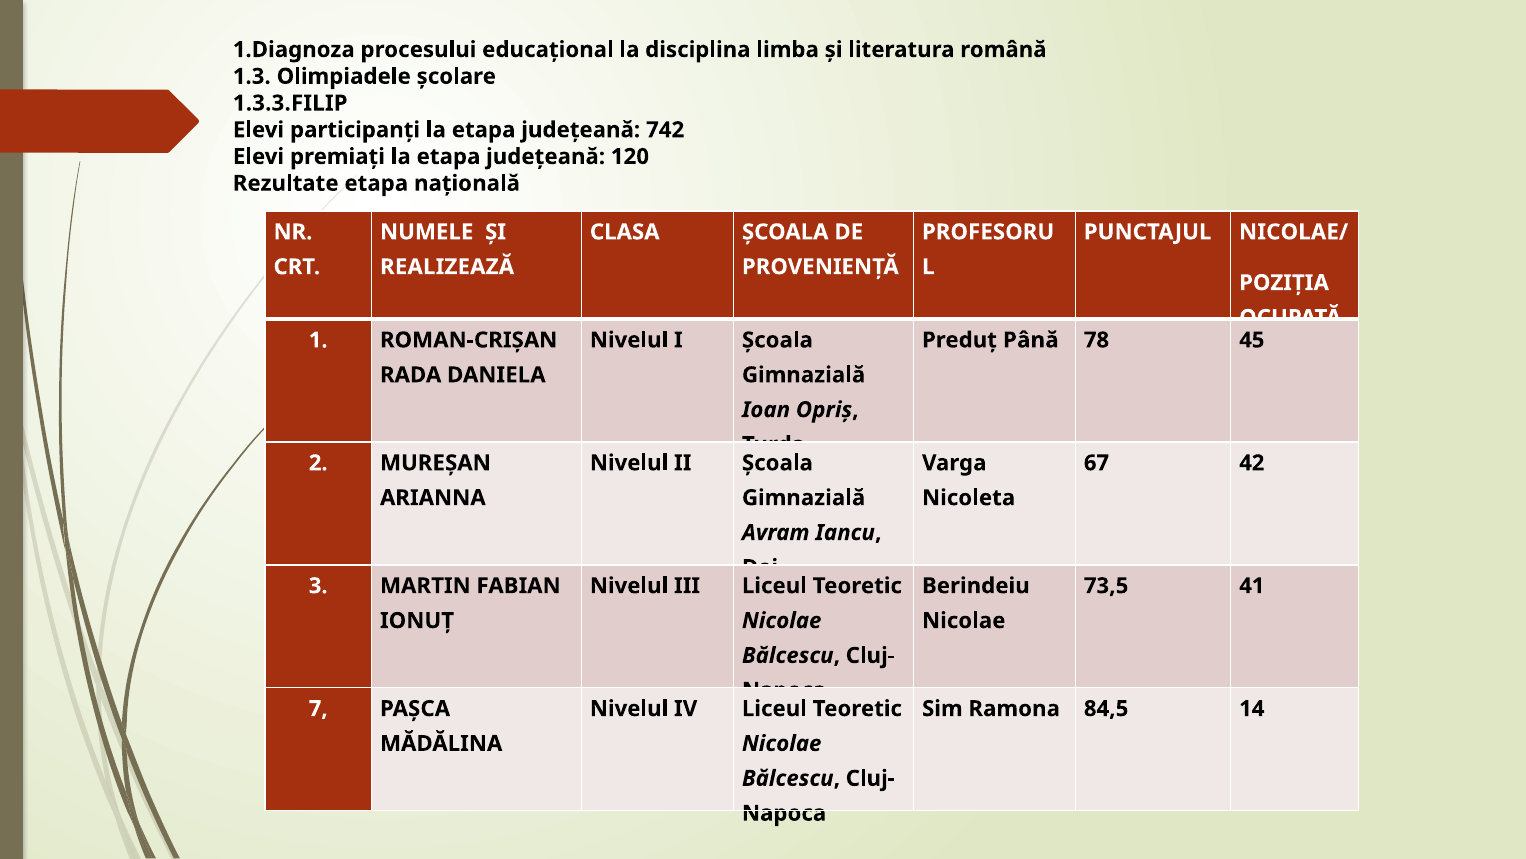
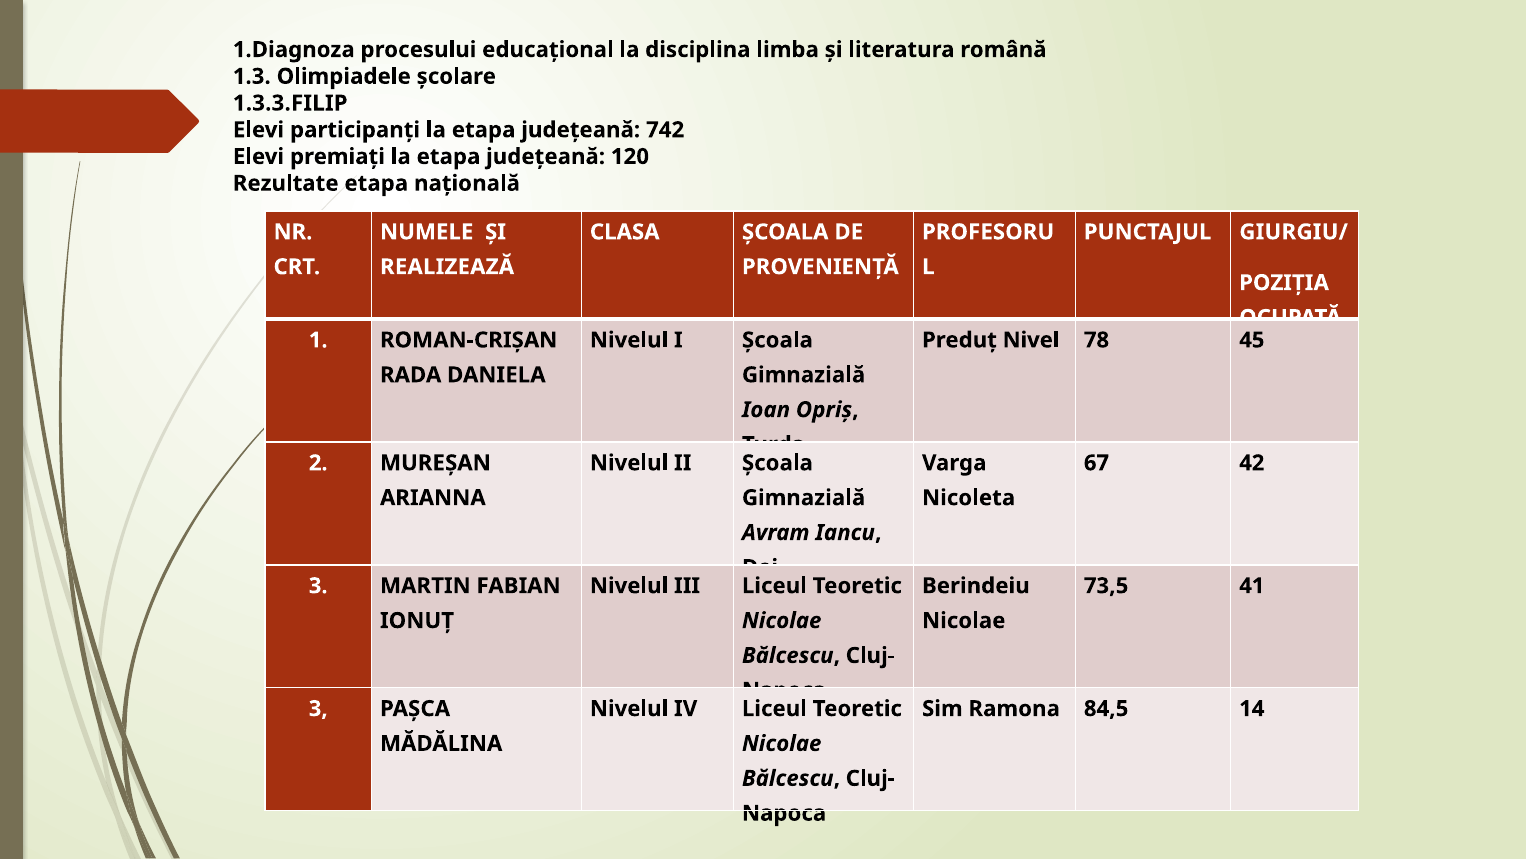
NICOLAE/: NICOLAE/ -> GIURGIU/
Până: Până -> Nivel
7 at (318, 708): 7 -> 3
